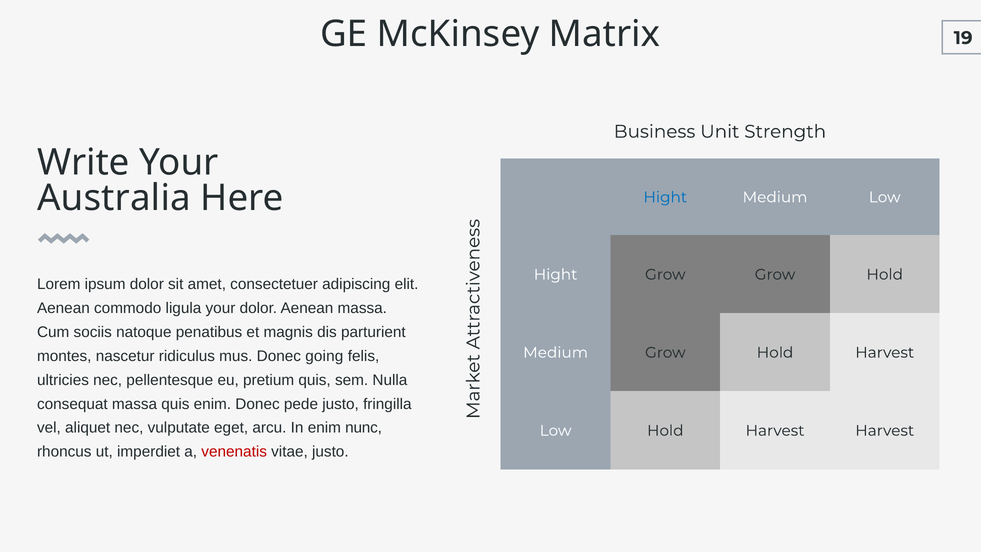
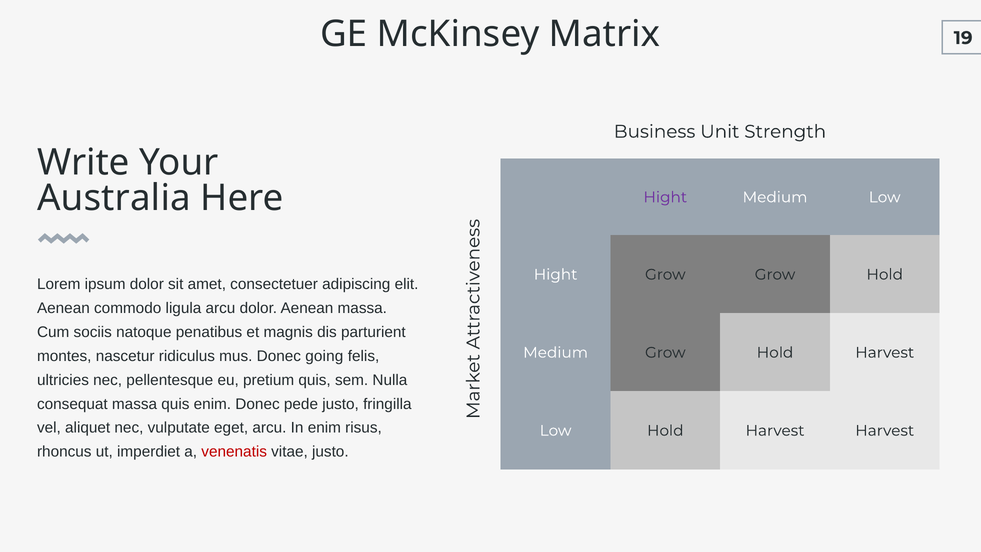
Hight at (665, 197) colour: blue -> purple
ligula your: your -> arcu
nunc: nunc -> risus
